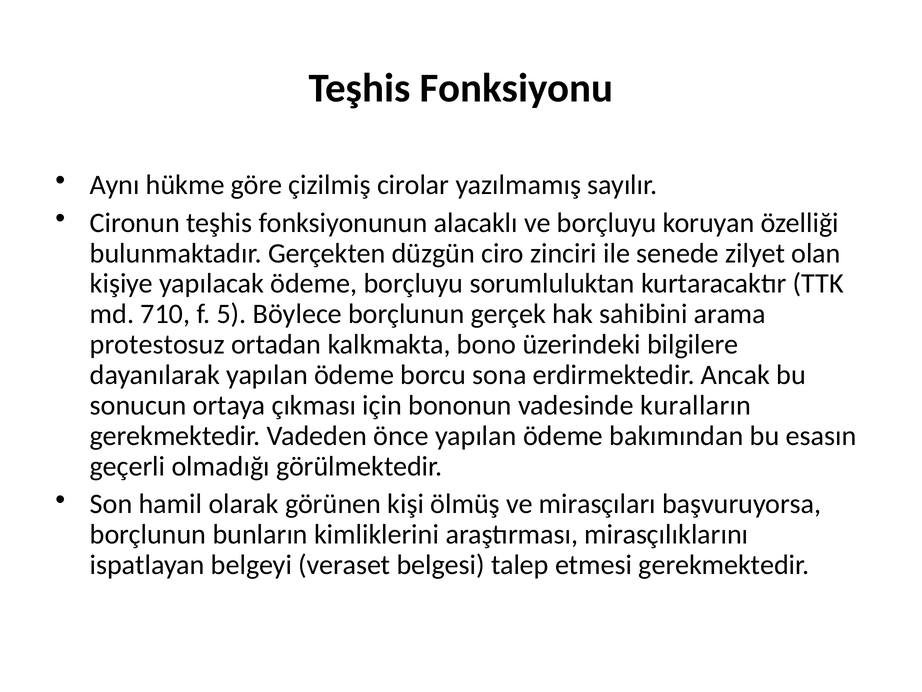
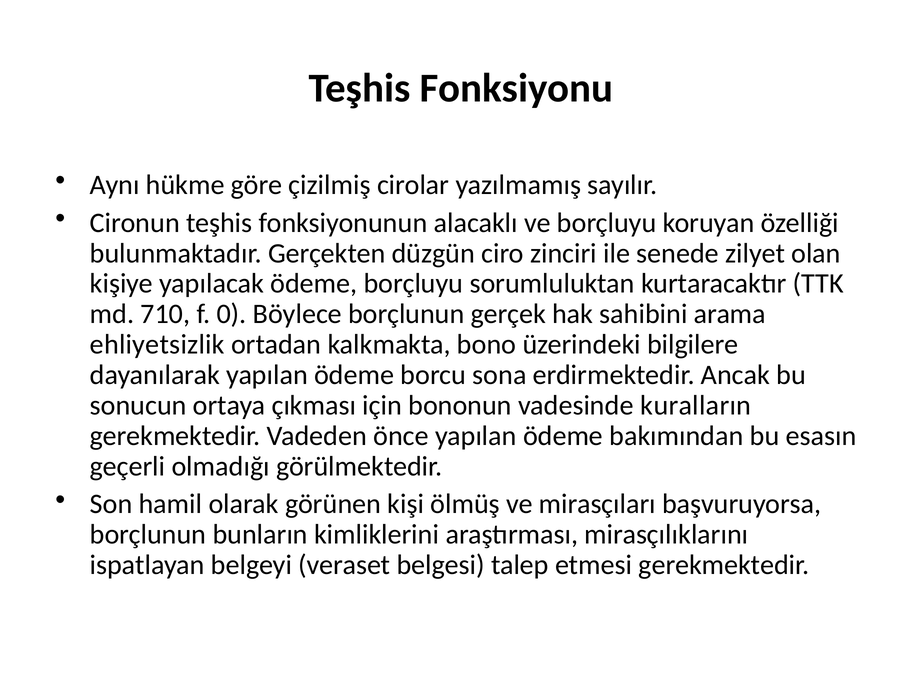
5: 5 -> 0
protestosuz: protestosuz -> ehliyetsizlik
